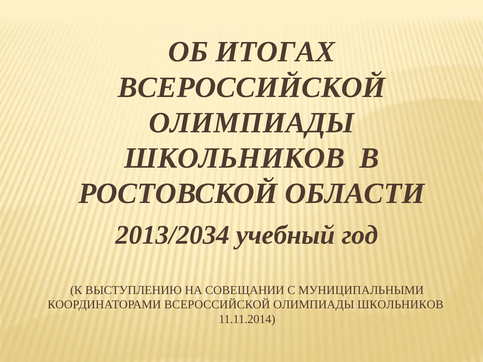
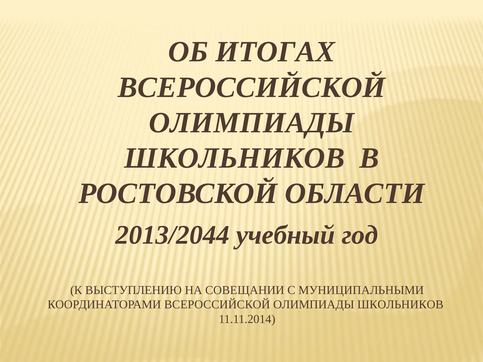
2013/2034: 2013/2034 -> 2013/2044
